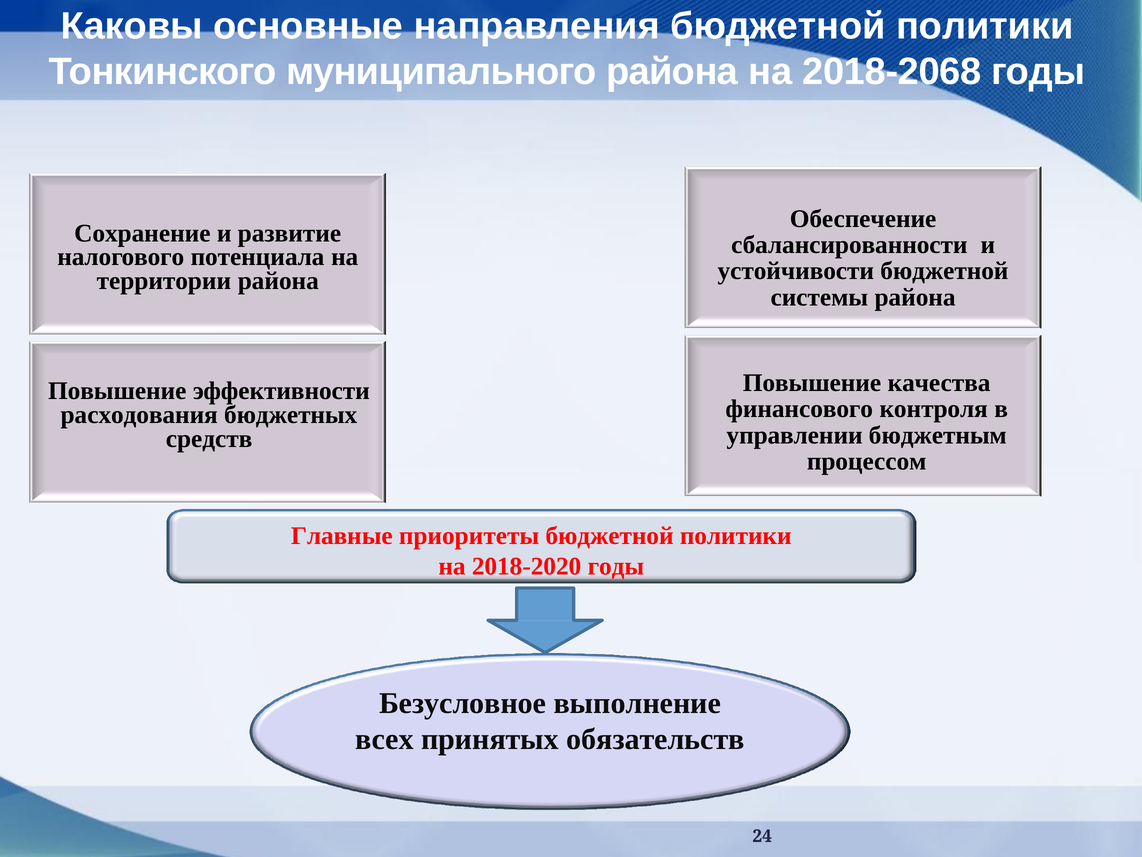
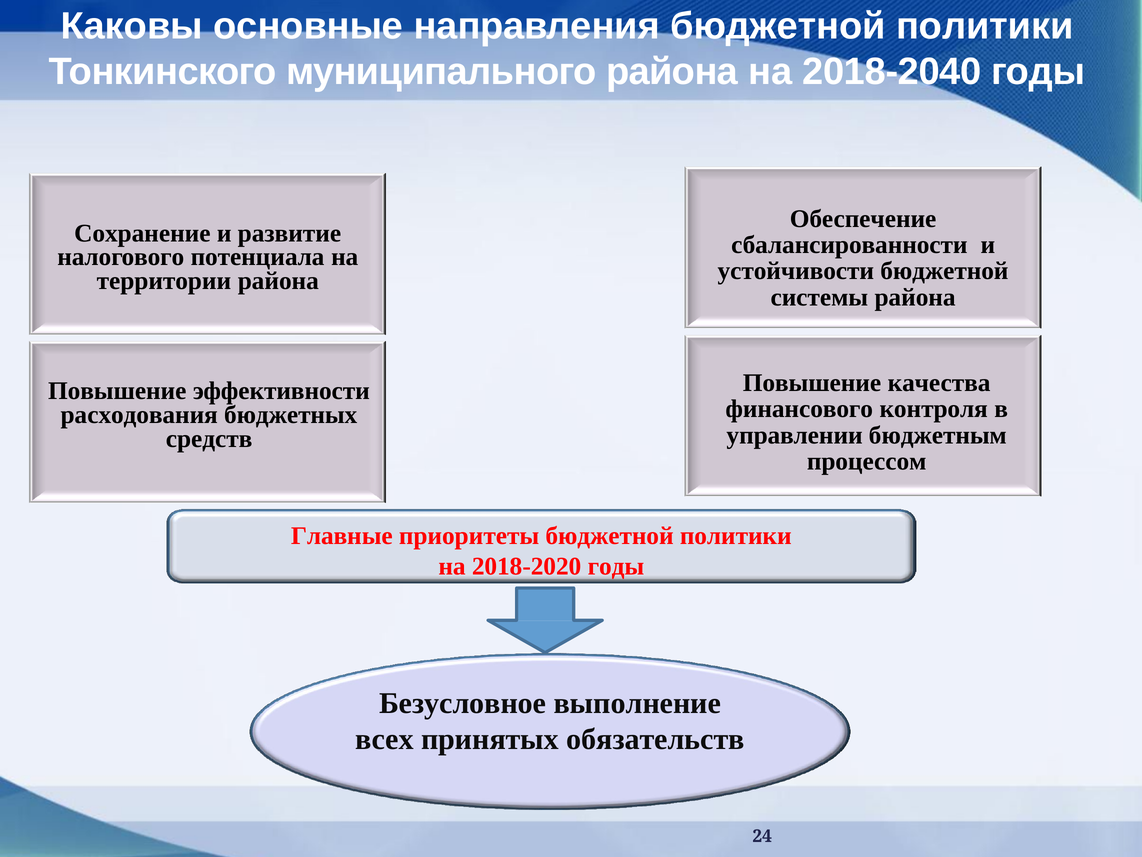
2018-2068: 2018-2068 -> 2018-2040
